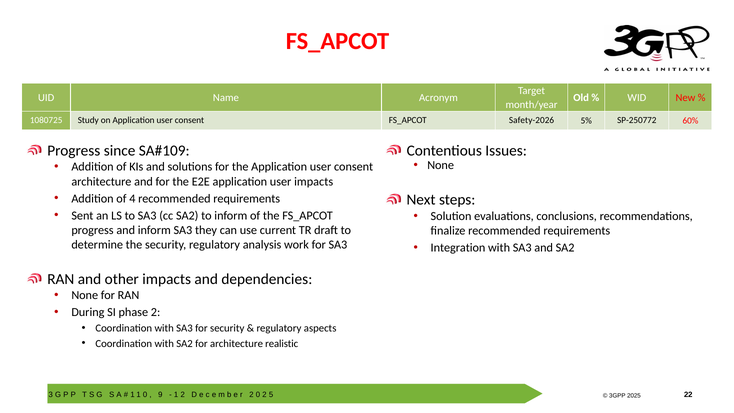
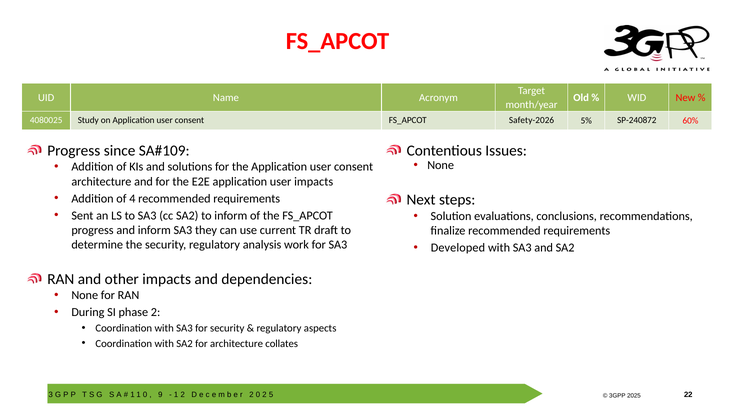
1080725: 1080725 -> 4080025
SP-250772: SP-250772 -> SP-240872
Integration: Integration -> Developed
realistic: realistic -> collates
